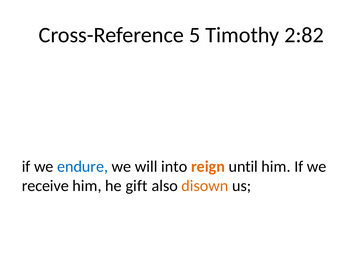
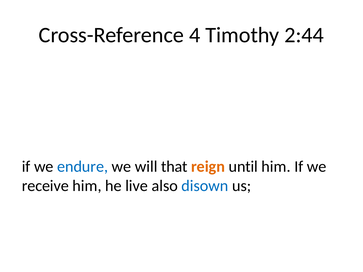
5: 5 -> 4
2:82: 2:82 -> 2:44
into: into -> that
gift: gift -> live
disown colour: orange -> blue
